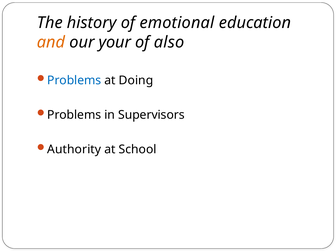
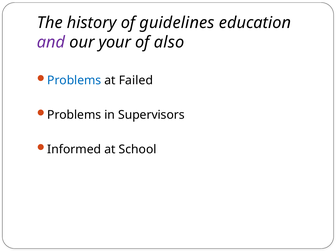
emotional: emotional -> guidelines
and colour: orange -> purple
Doing: Doing -> Failed
Authority: Authority -> Informed
